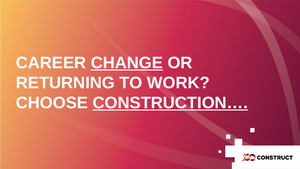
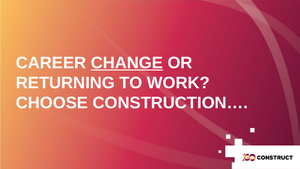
CONSTRUCTION… underline: present -> none
